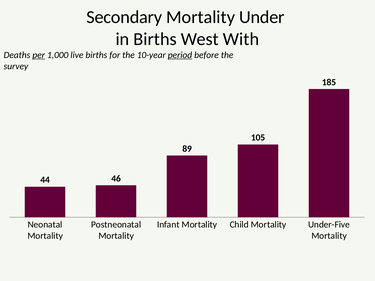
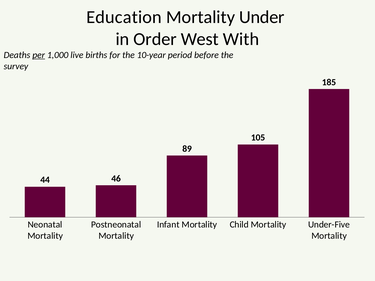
Secondary: Secondary -> Education
in Births: Births -> Order
period underline: present -> none
